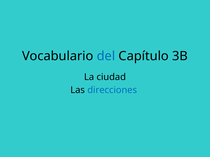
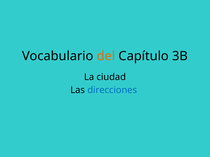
del colour: blue -> orange
